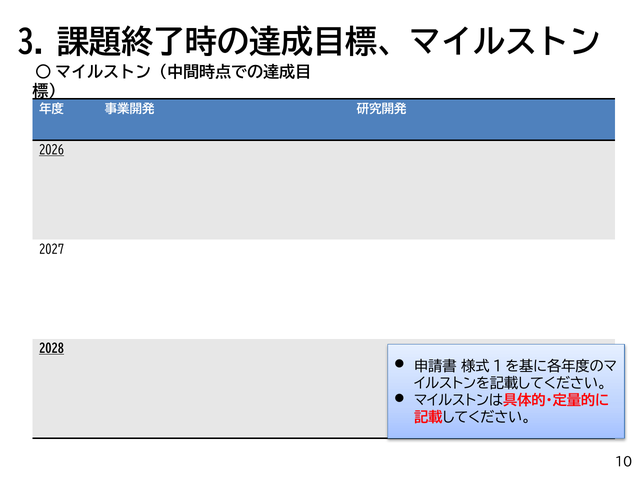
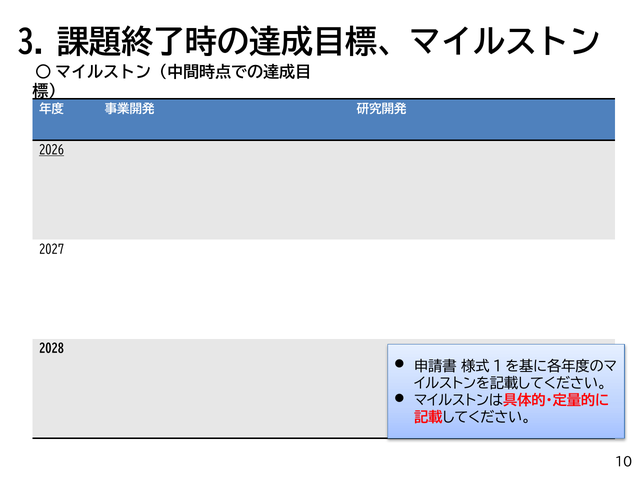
2028 underline: present -> none
